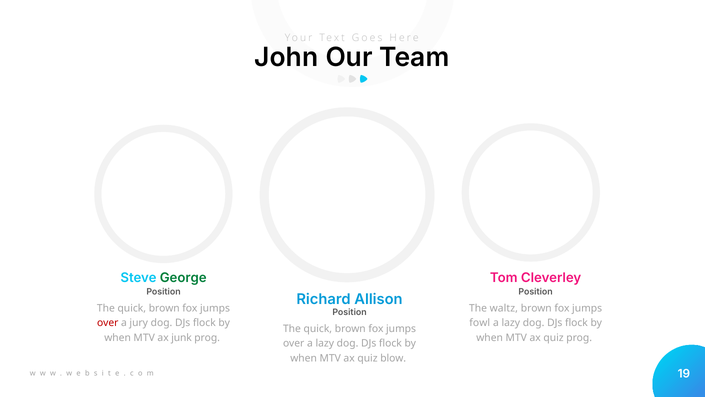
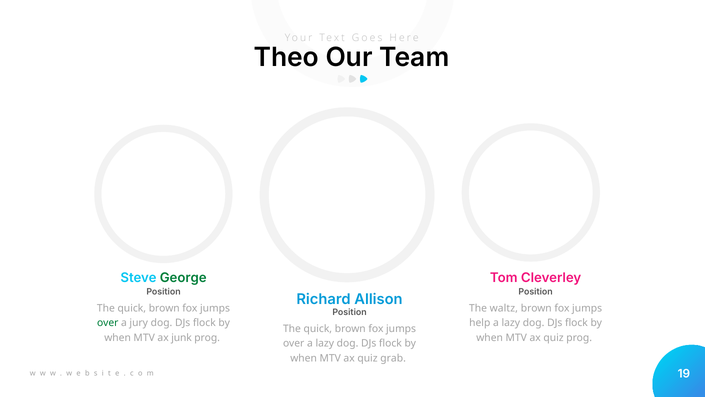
John: John -> Theo
over at (108, 323) colour: red -> green
fowl: fowl -> help
blow: blow -> grab
